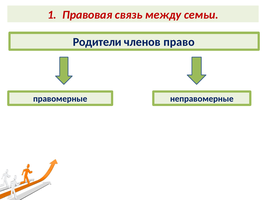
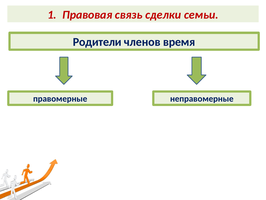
между: между -> сделки
право: право -> время
